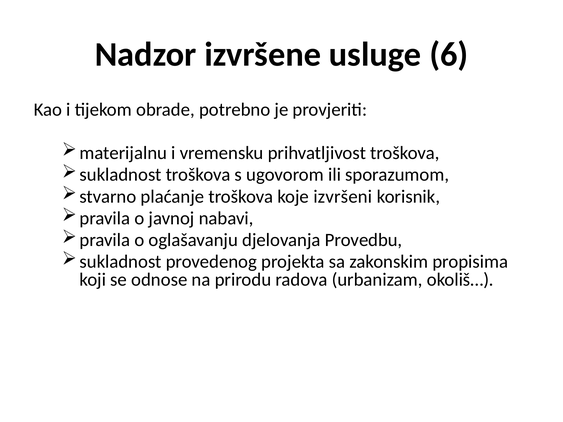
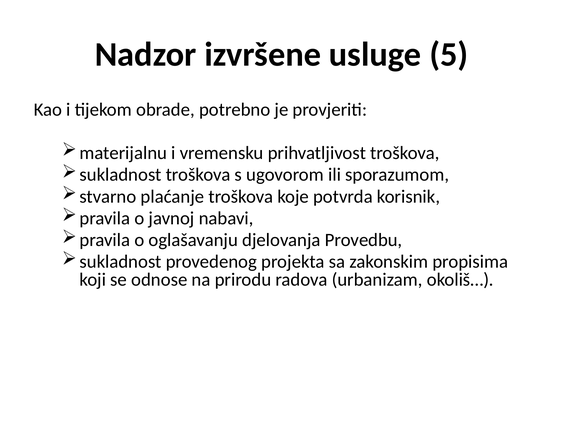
6: 6 -> 5
izvršeni: izvršeni -> potvrda
